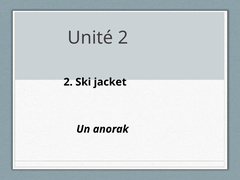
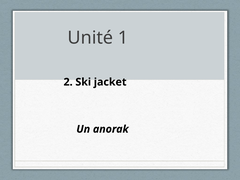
Unité 2: 2 -> 1
